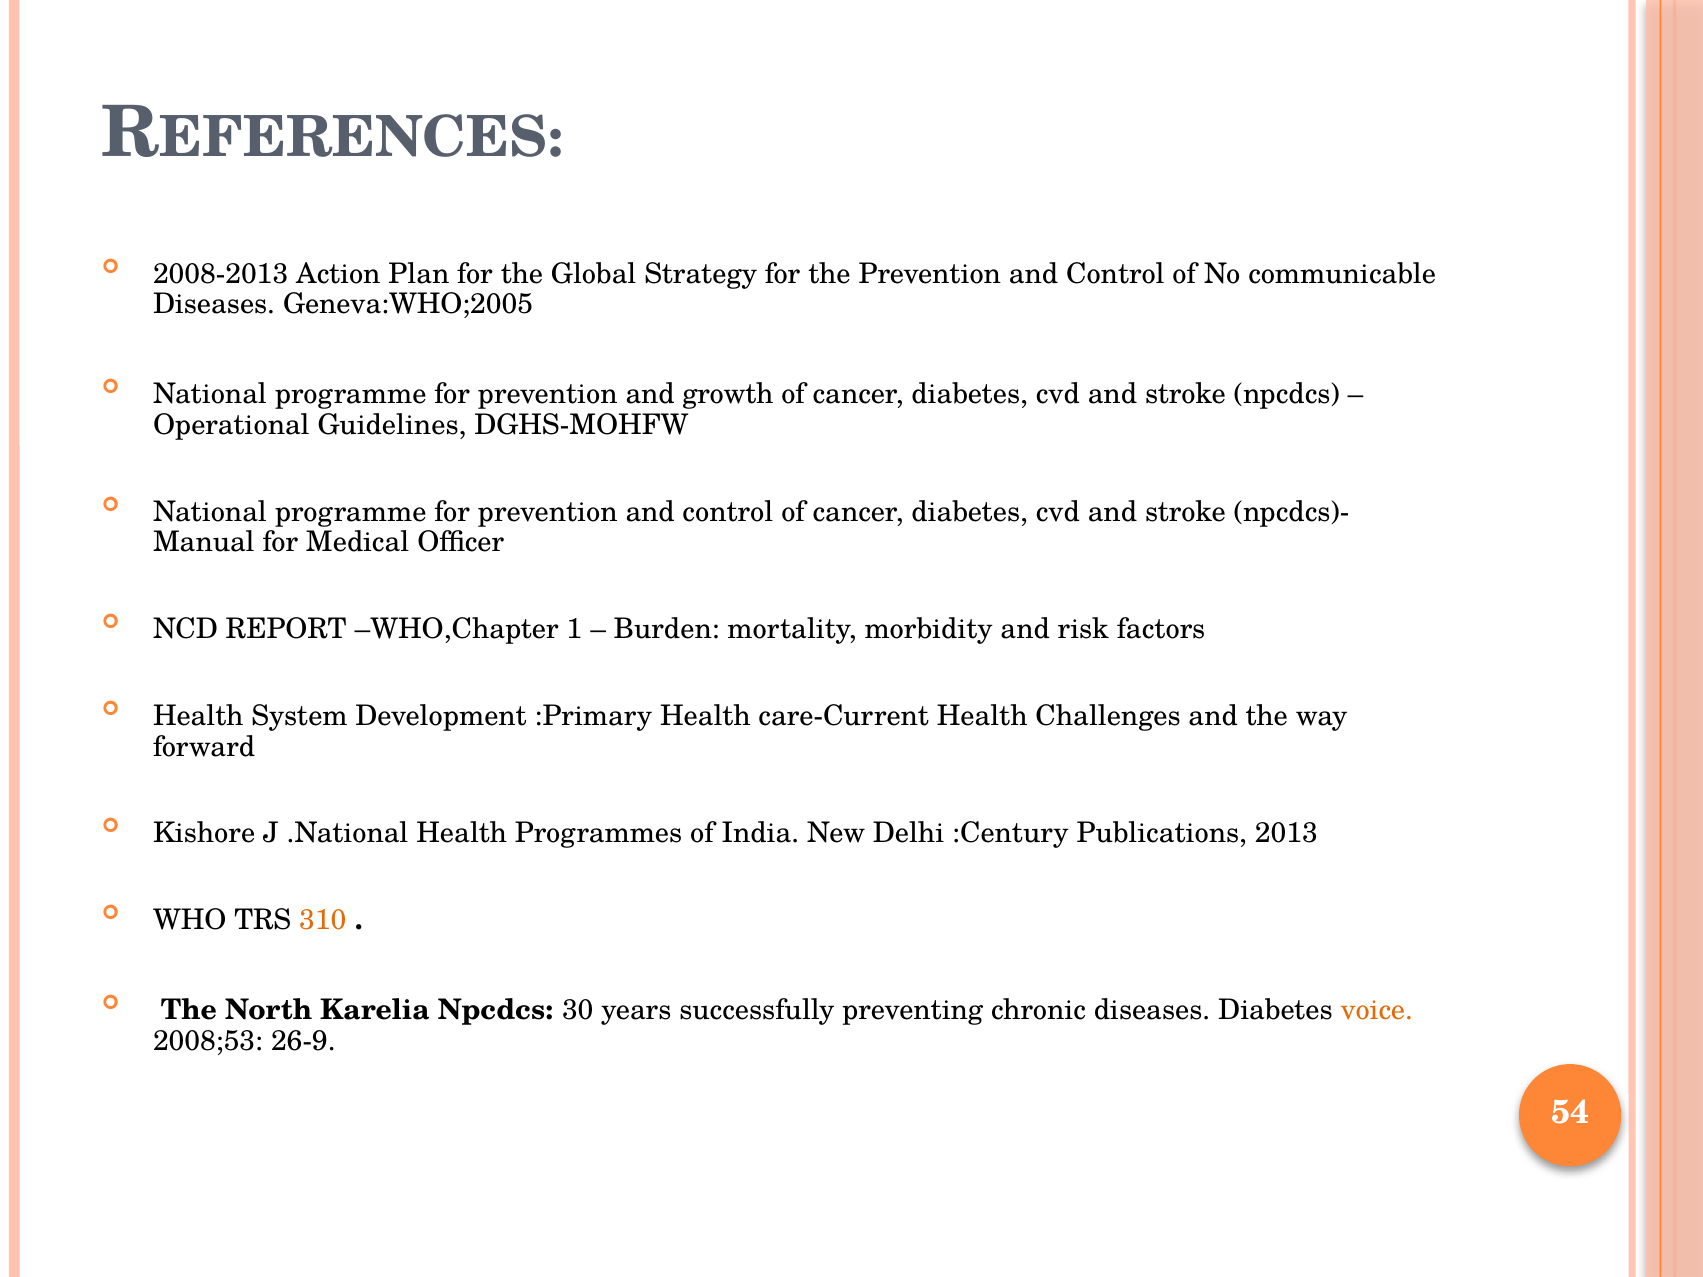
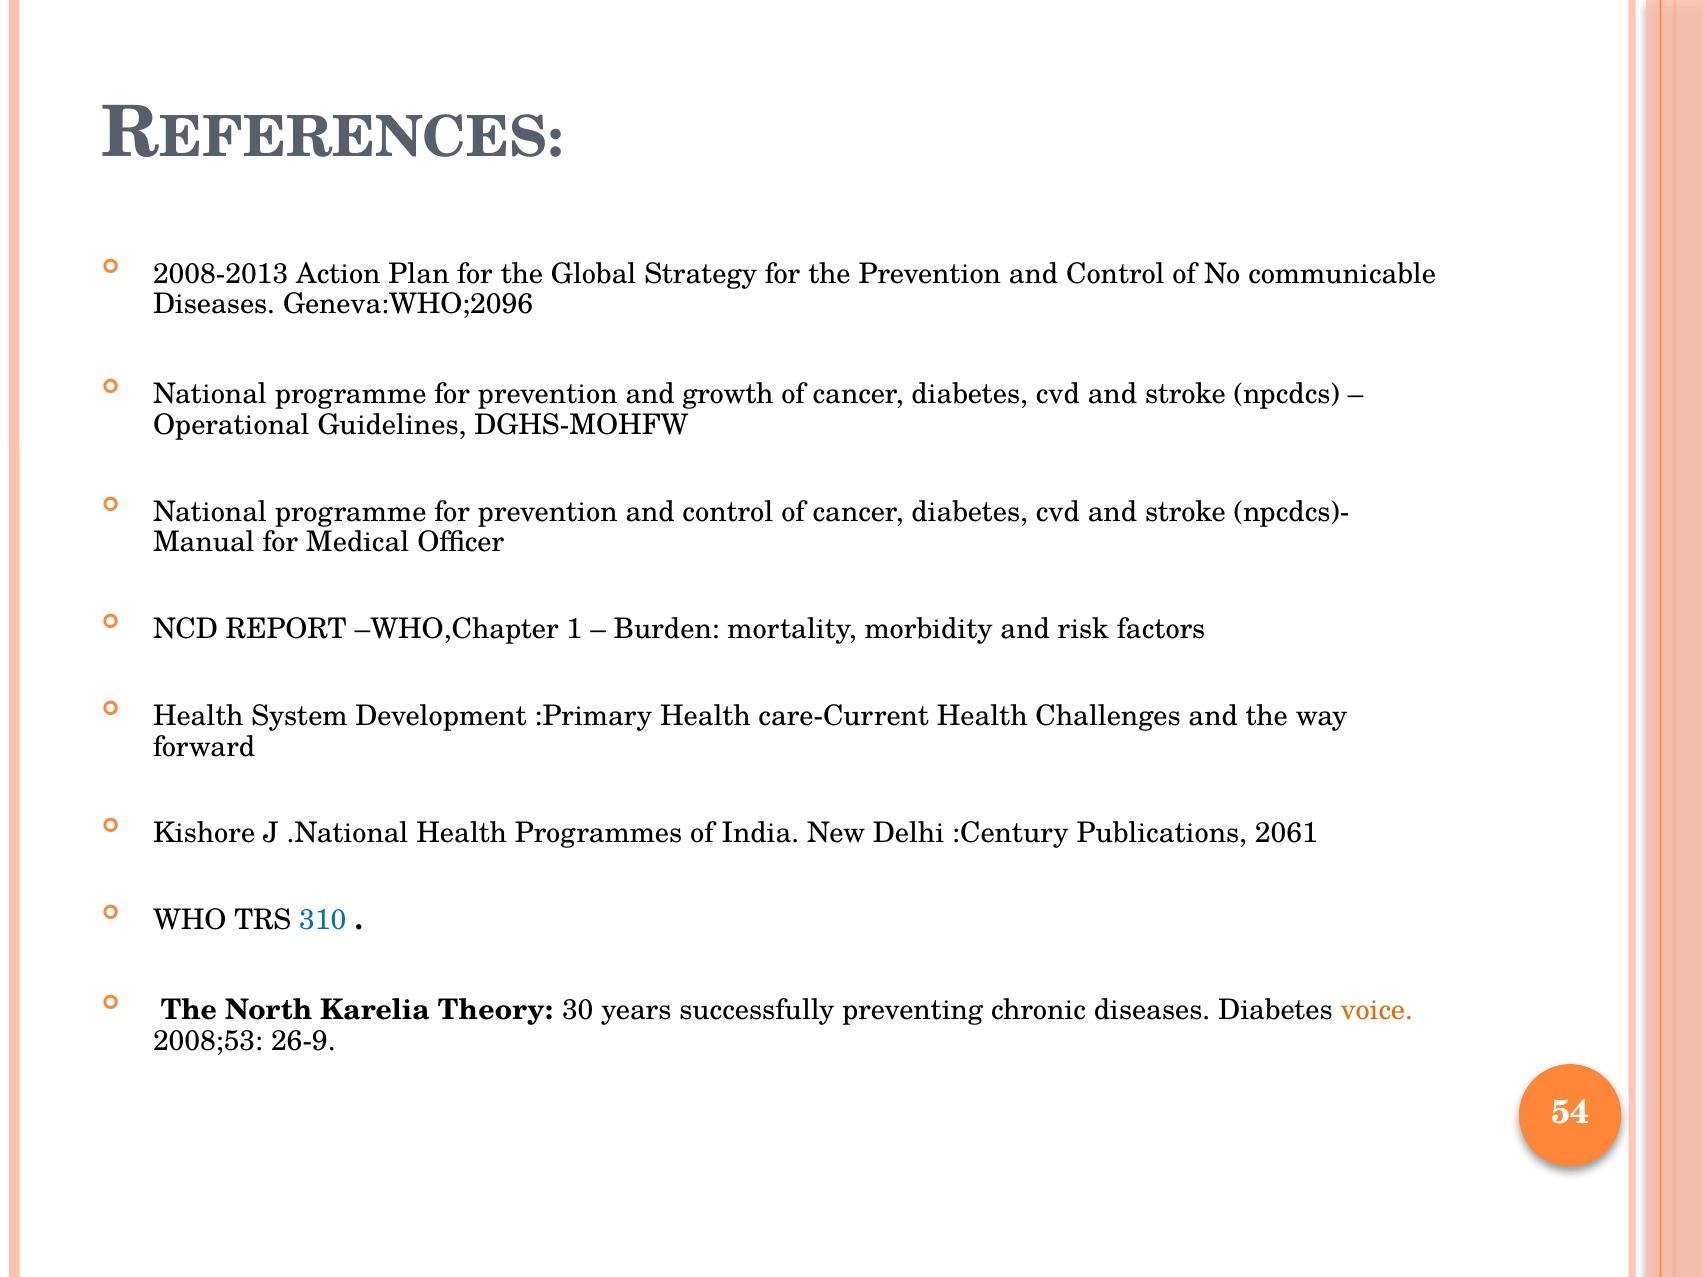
Geneva:WHO;2005: Geneva:WHO;2005 -> Geneva:WHO;2096
2013: 2013 -> 2061
310 colour: orange -> blue
Karelia Npcdcs: Npcdcs -> Theory
